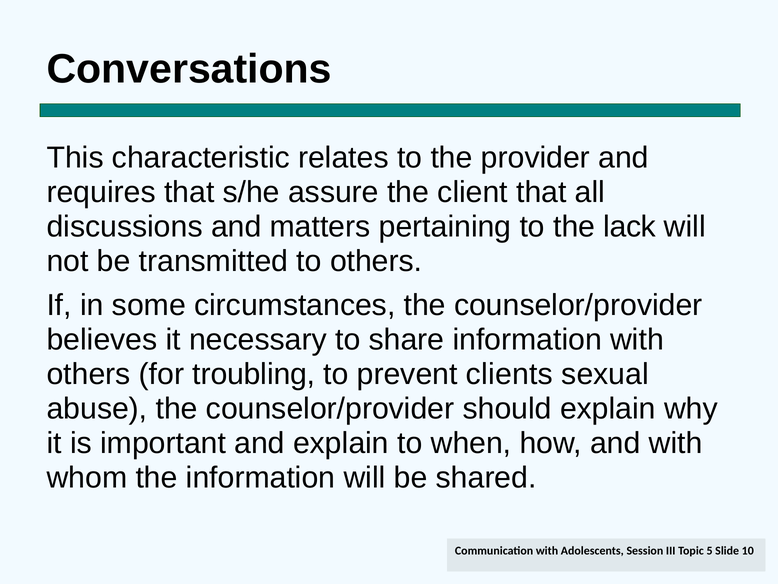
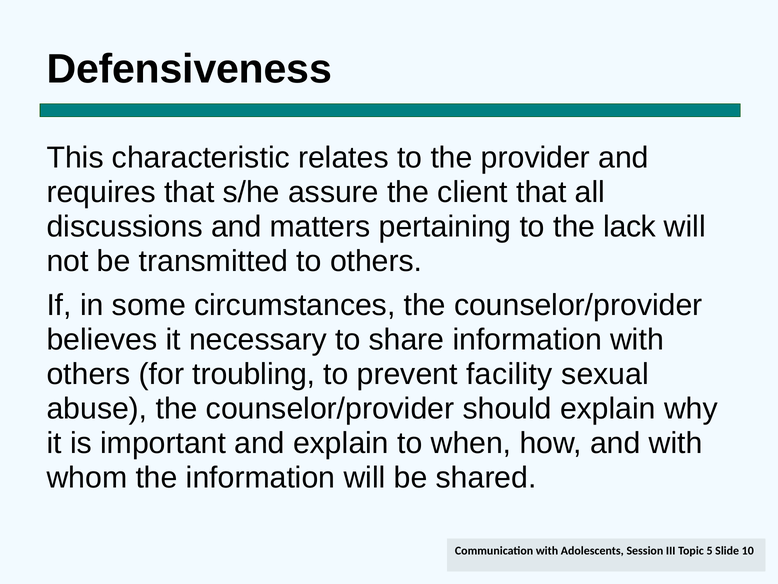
Conversations: Conversations -> Defensiveness
clients: clients -> facility
